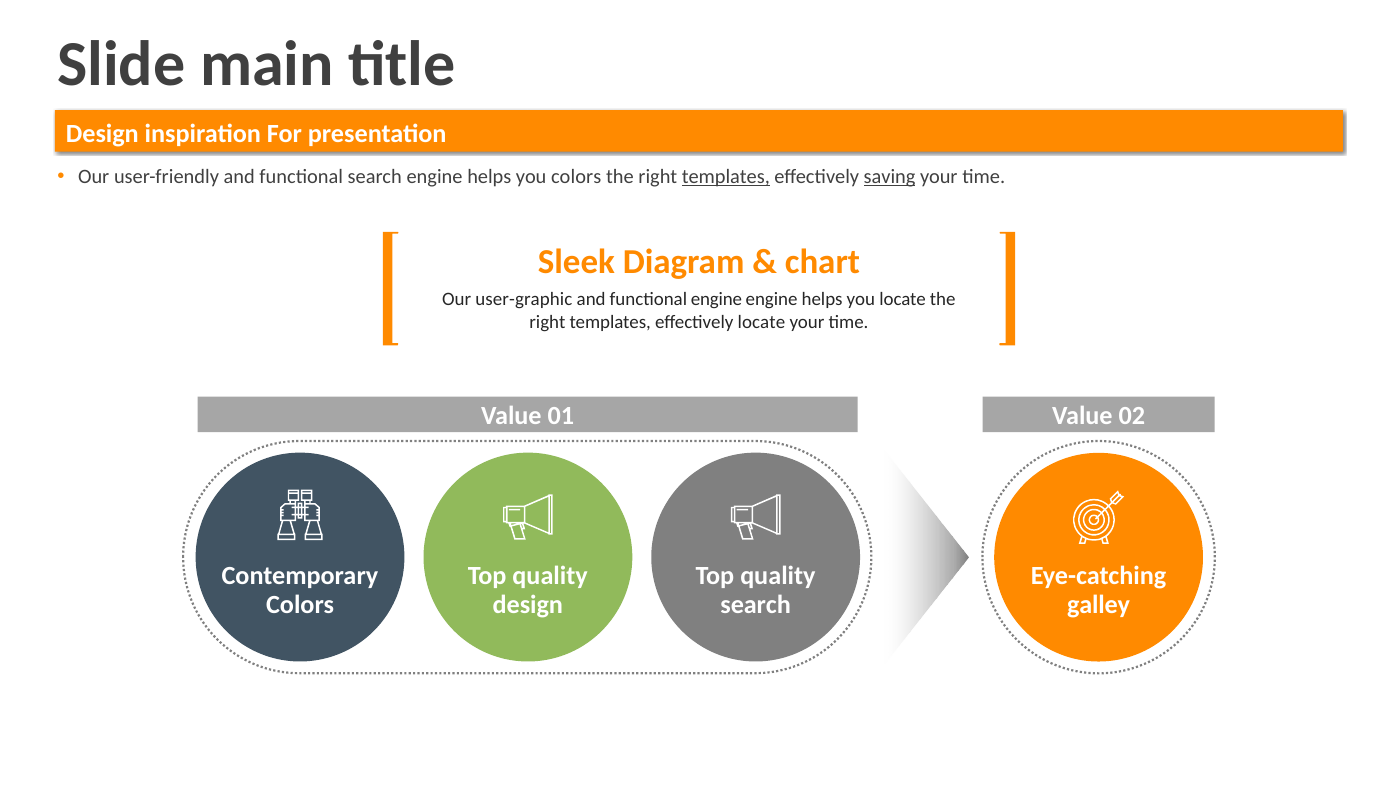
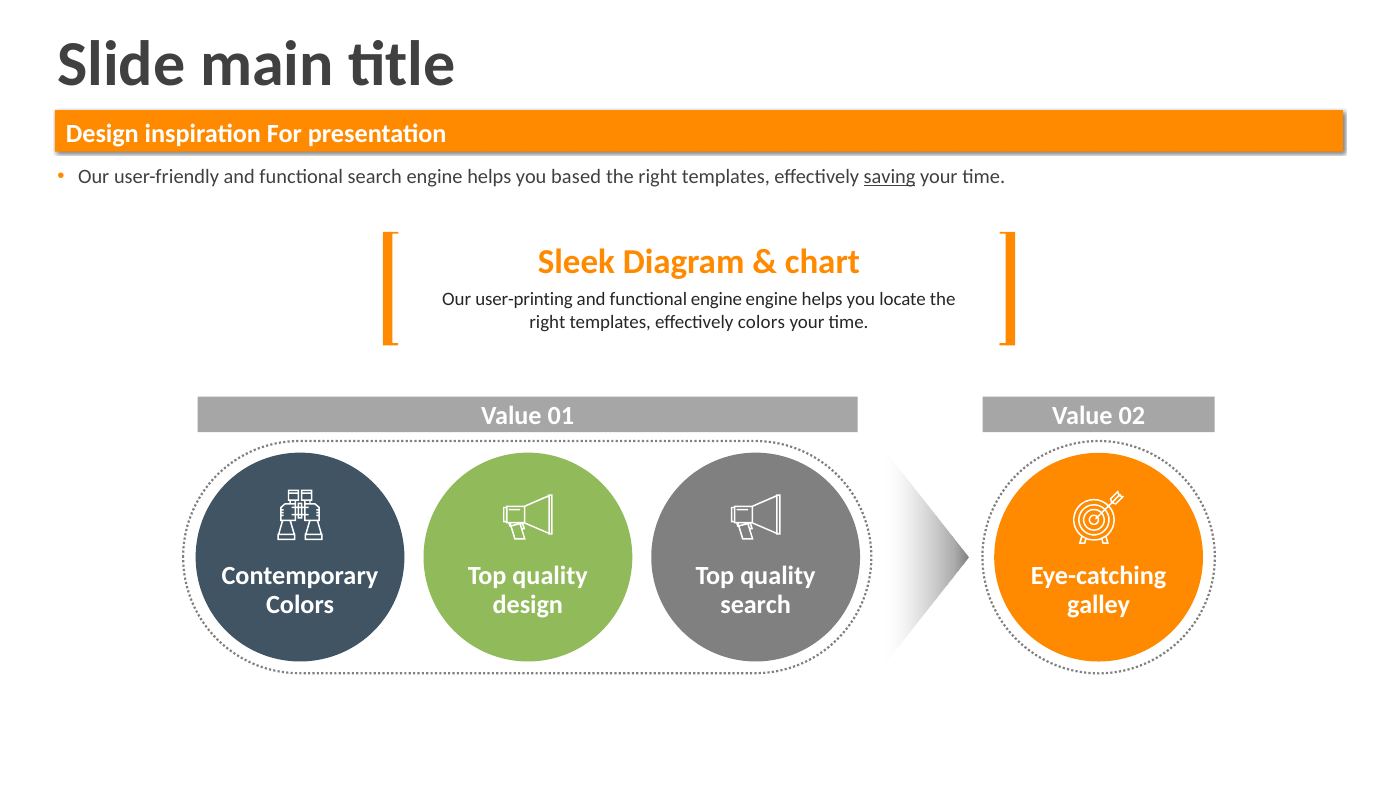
you colors: colors -> based
templates at (726, 177) underline: present -> none
user-graphic: user-graphic -> user-printing
effectively locate: locate -> colors
